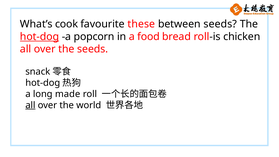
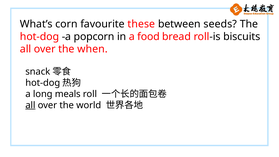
cook: cook -> corn
hot-dog at (40, 37) underline: present -> none
chicken: chicken -> biscuits
the seeds: seeds -> when
made: made -> meals
